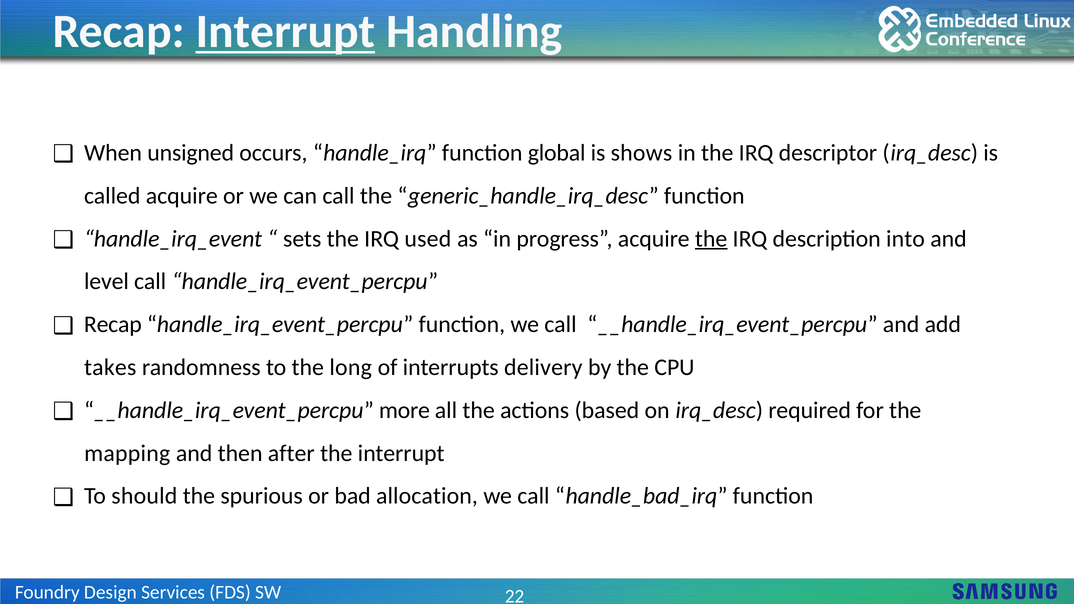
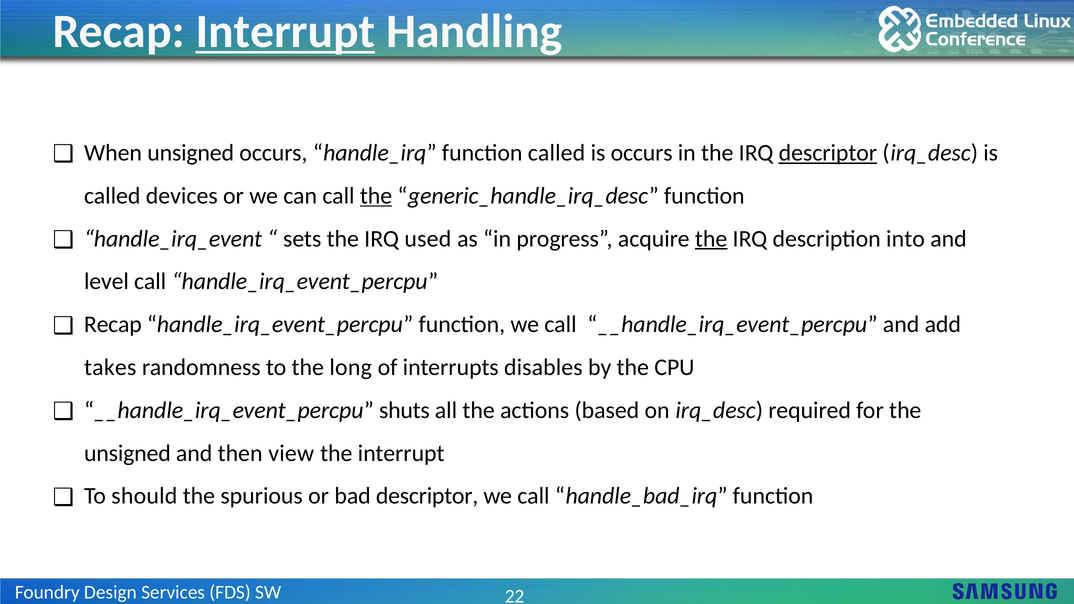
function global: global -> called
is shows: shows -> occurs
descriptor at (828, 153) underline: none -> present
called acquire: acquire -> devices
the at (376, 196) underline: none -> present
delivery: delivery -> disables
more: more -> shuts
mapping at (127, 453): mapping -> unsigned
after: after -> view
bad allocation: allocation -> descriptor
